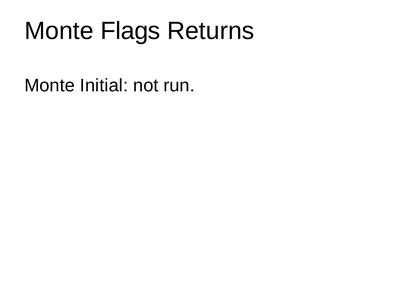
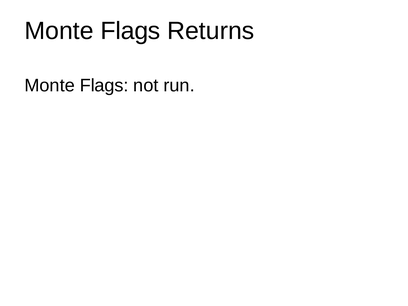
Initial at (104, 86): Initial -> Flags
